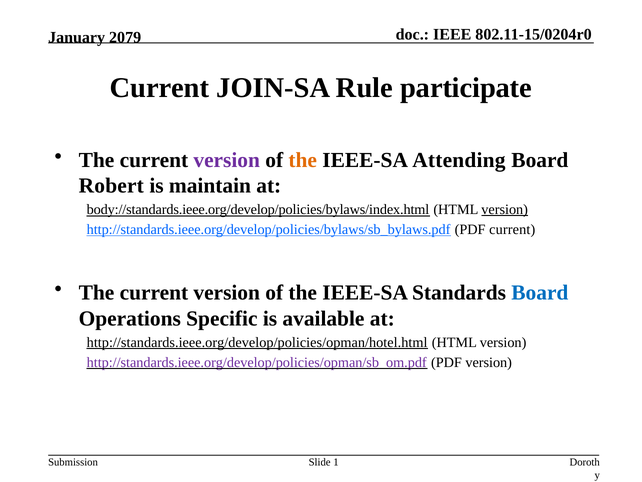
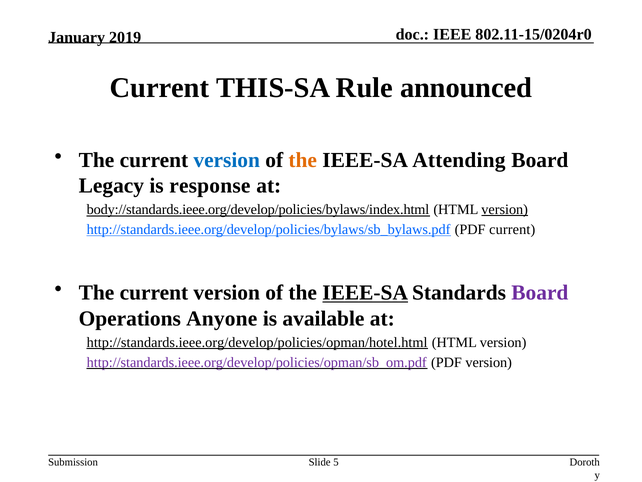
2079: 2079 -> 2019
JOIN-SA: JOIN-SA -> THIS-SA
participate: participate -> announced
version at (227, 160) colour: purple -> blue
Robert: Robert -> Legacy
maintain: maintain -> response
IEEE-SA at (365, 293) underline: none -> present
Board at (540, 293) colour: blue -> purple
Specific: Specific -> Anyone
1: 1 -> 5
